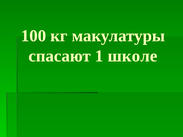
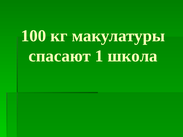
школе: школе -> школа
